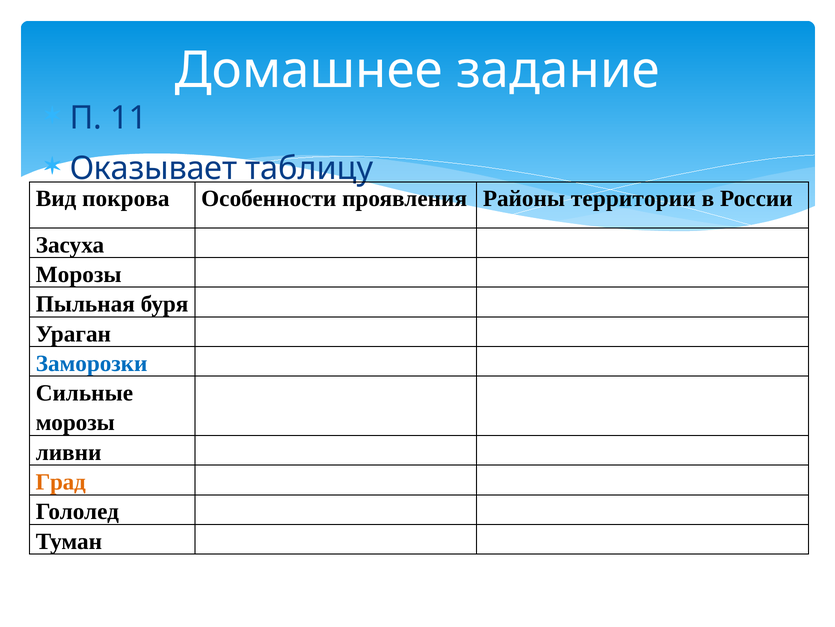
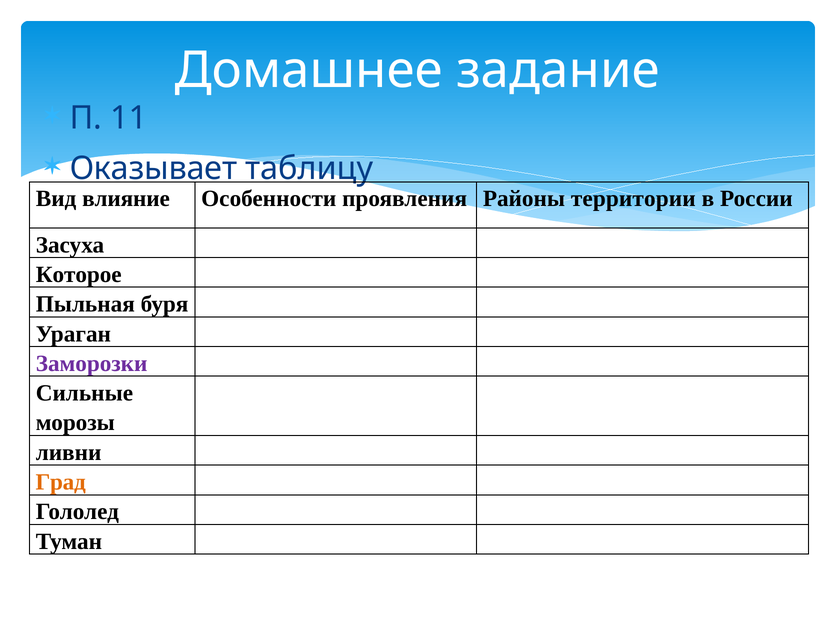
покрова: покрова -> влияние
Морозы at (79, 274): Морозы -> Которое
Заморозки colour: blue -> purple
